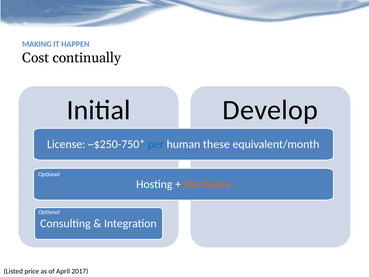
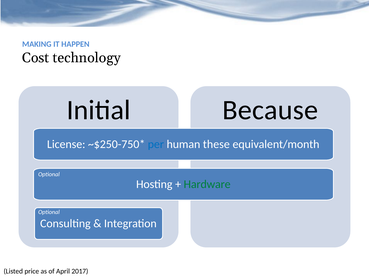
continually: continually -> technology
Develop: Develop -> Because
Hardware colour: orange -> green
